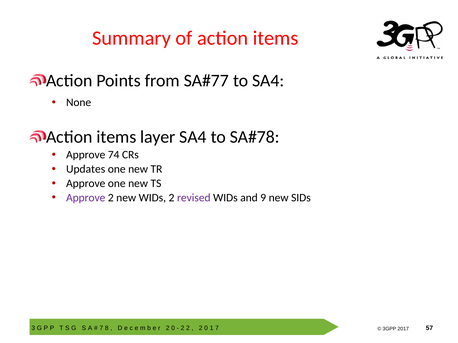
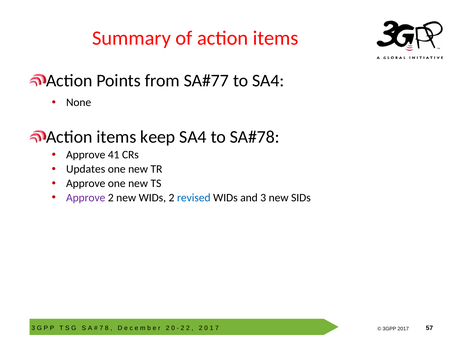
layer: layer -> keep
74: 74 -> 41
revised colour: purple -> blue
and 9: 9 -> 3
